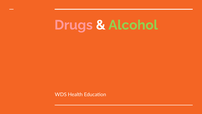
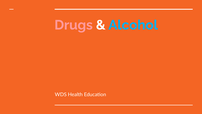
Alcohol colour: light green -> light blue
